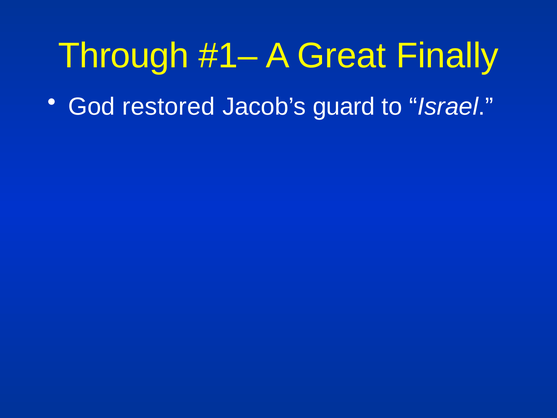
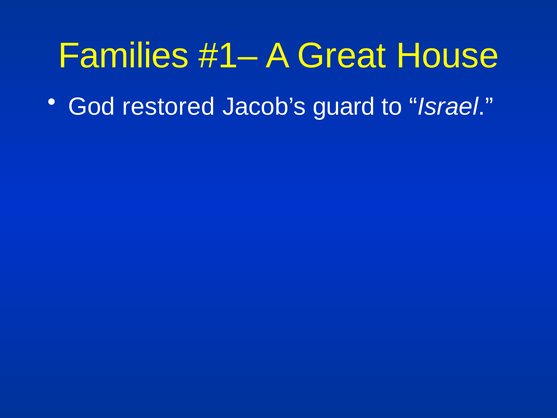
Through: Through -> Families
Finally: Finally -> House
